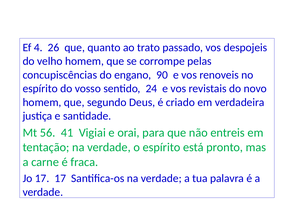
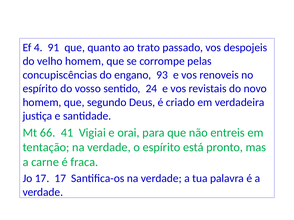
26: 26 -> 91
90: 90 -> 93
56: 56 -> 66
